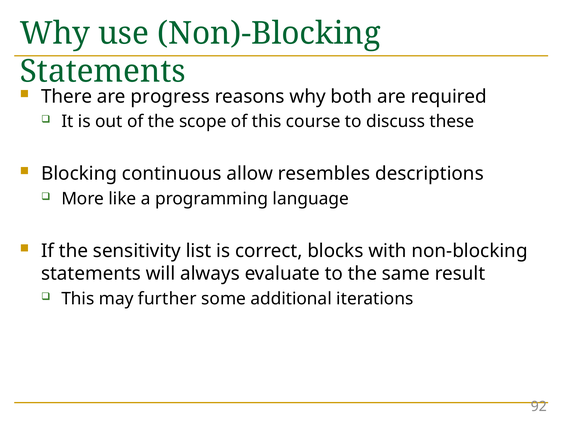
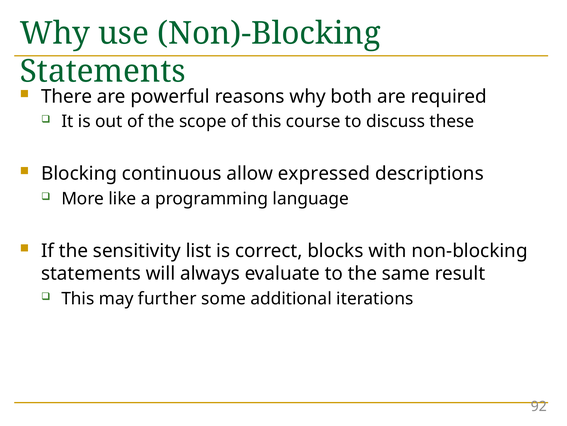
progress: progress -> powerful
resembles: resembles -> expressed
